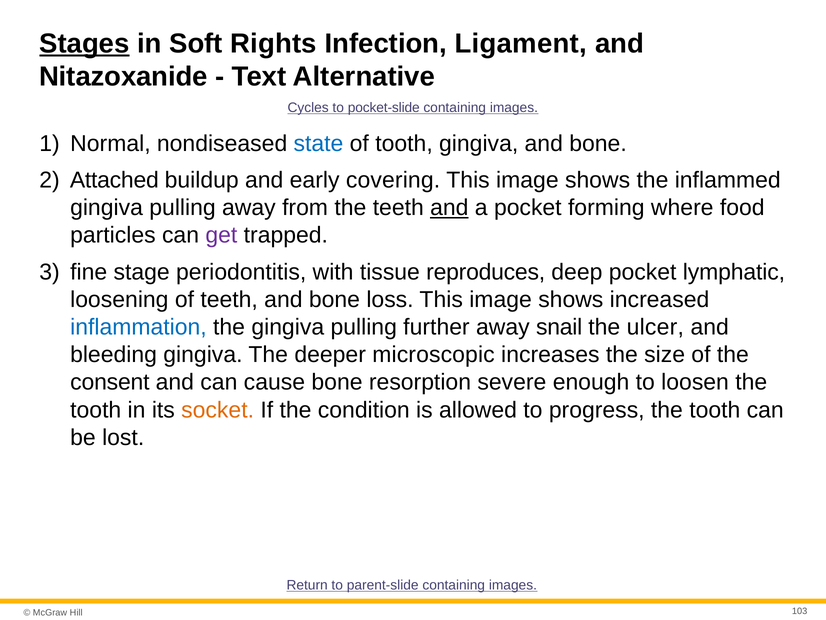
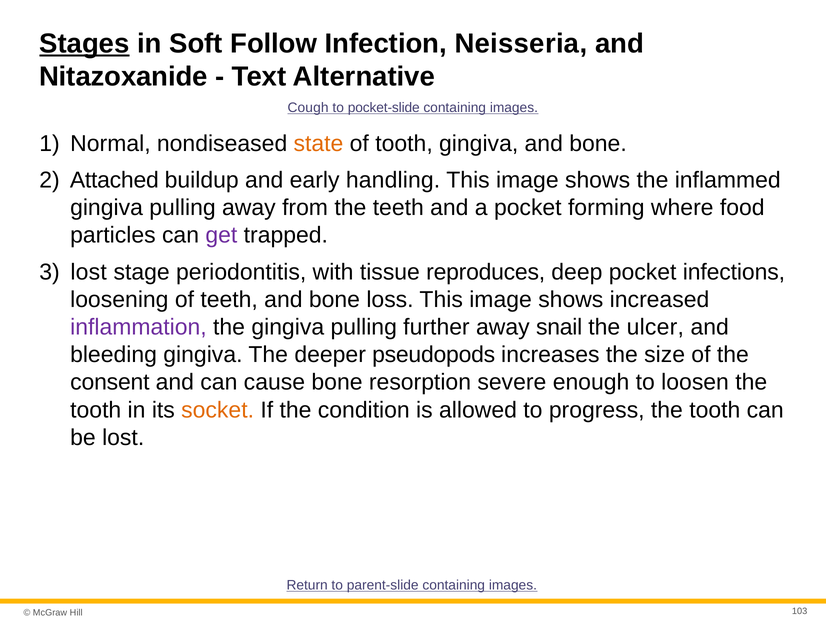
Rights: Rights -> Follow
Ligament: Ligament -> Neisseria
Cycles: Cycles -> Cough
state colour: blue -> orange
covering: covering -> handling
and at (449, 208) underline: present -> none
fine at (89, 272): fine -> lost
lymphatic: lymphatic -> infections
inflammation colour: blue -> purple
microscopic: microscopic -> pseudopods
